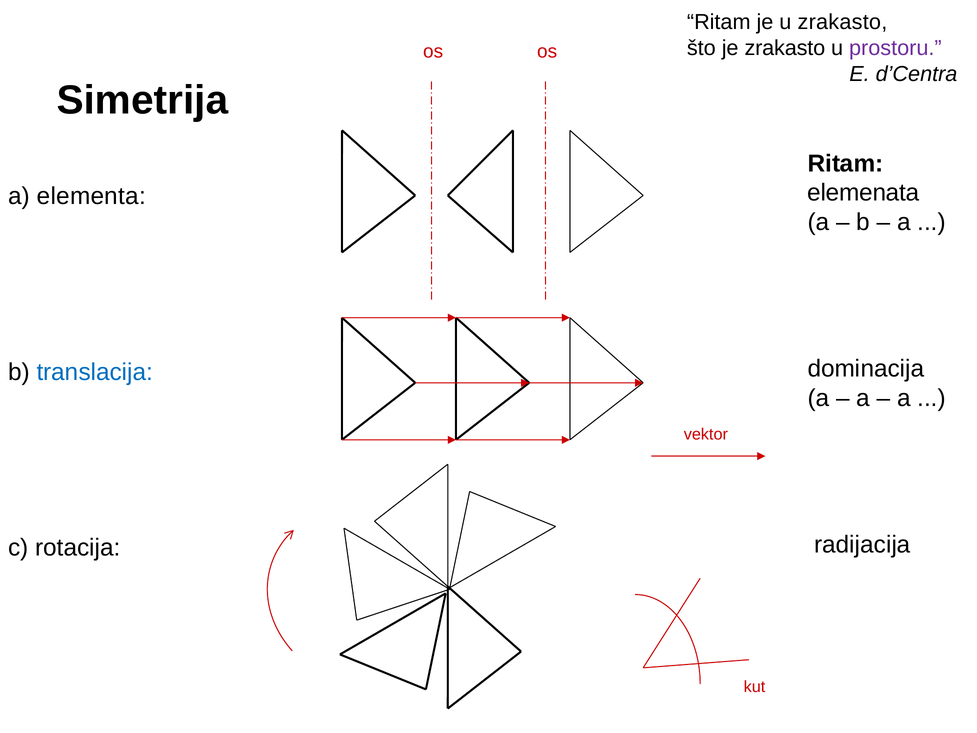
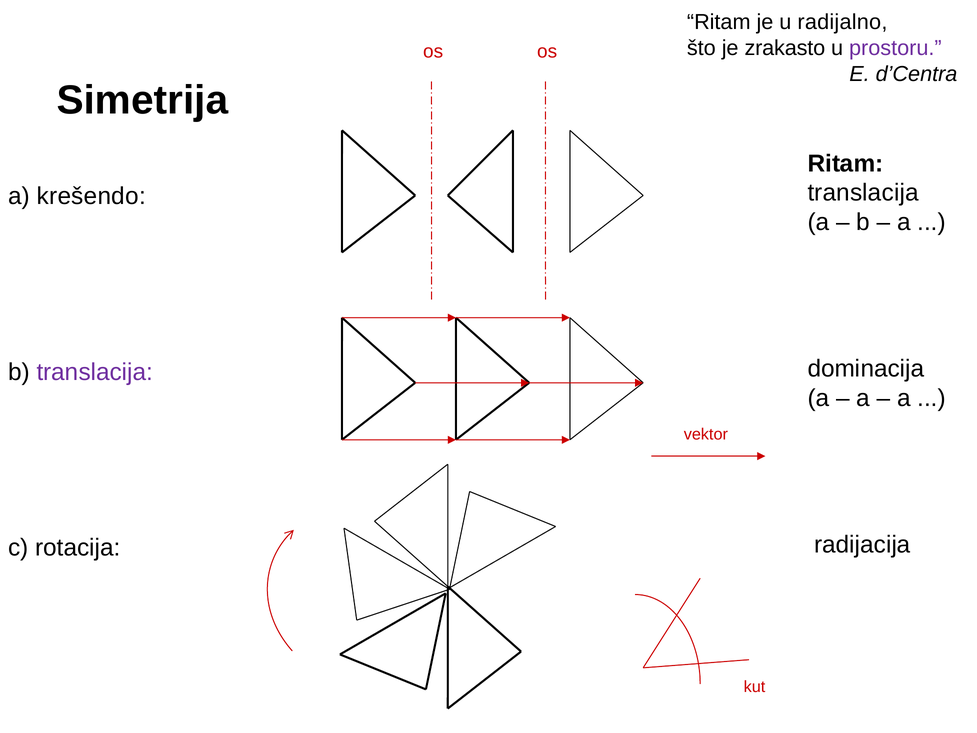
u zrakasto: zrakasto -> radijalno
elemenata at (863, 193): elemenata -> translacija
elementa: elementa -> krešendo
translacija at (95, 372) colour: blue -> purple
